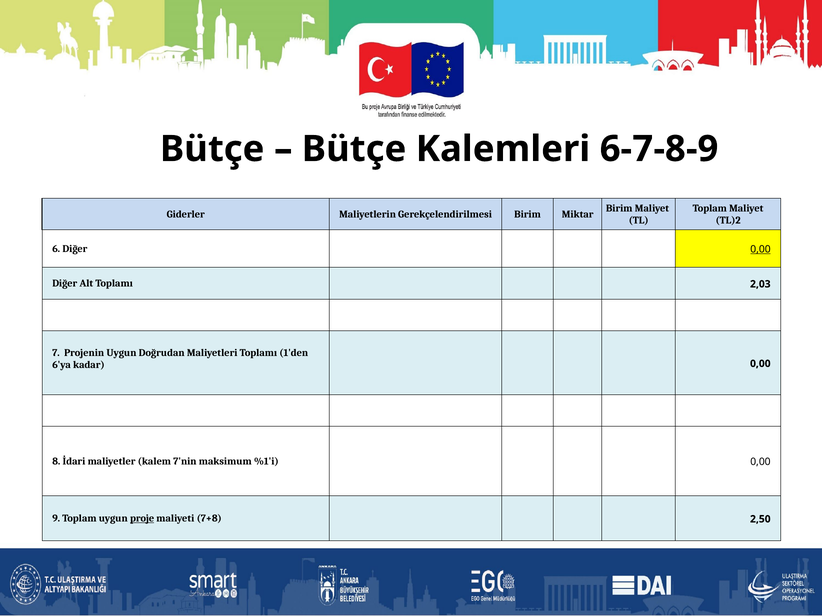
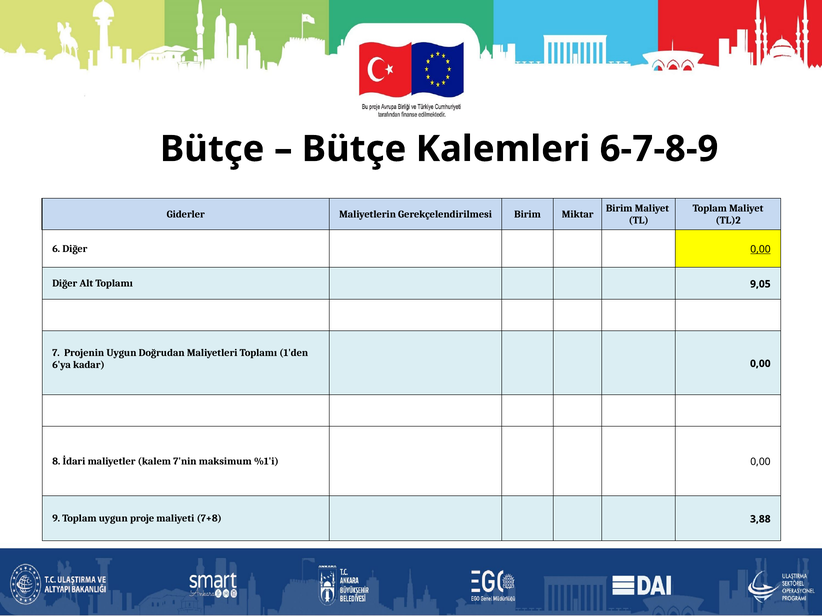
2,03: 2,03 -> 9,05
proje underline: present -> none
2,50: 2,50 -> 3,88
